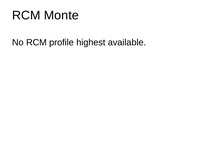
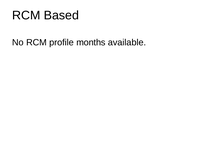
Monte: Monte -> Based
highest: highest -> months
